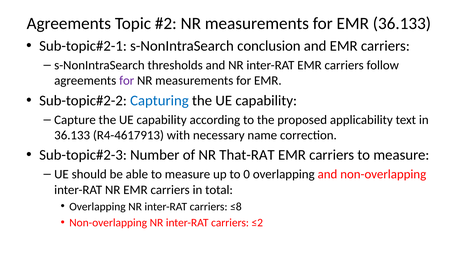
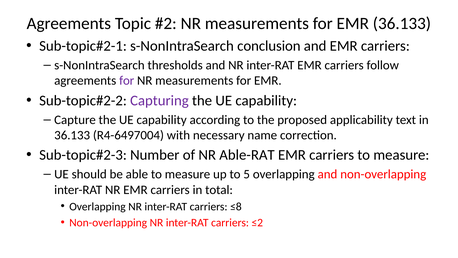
Capturing colour: blue -> purple
R4-4617913: R4-4617913 -> R4-6497004
That-RAT: That-RAT -> Able-RAT
0: 0 -> 5
